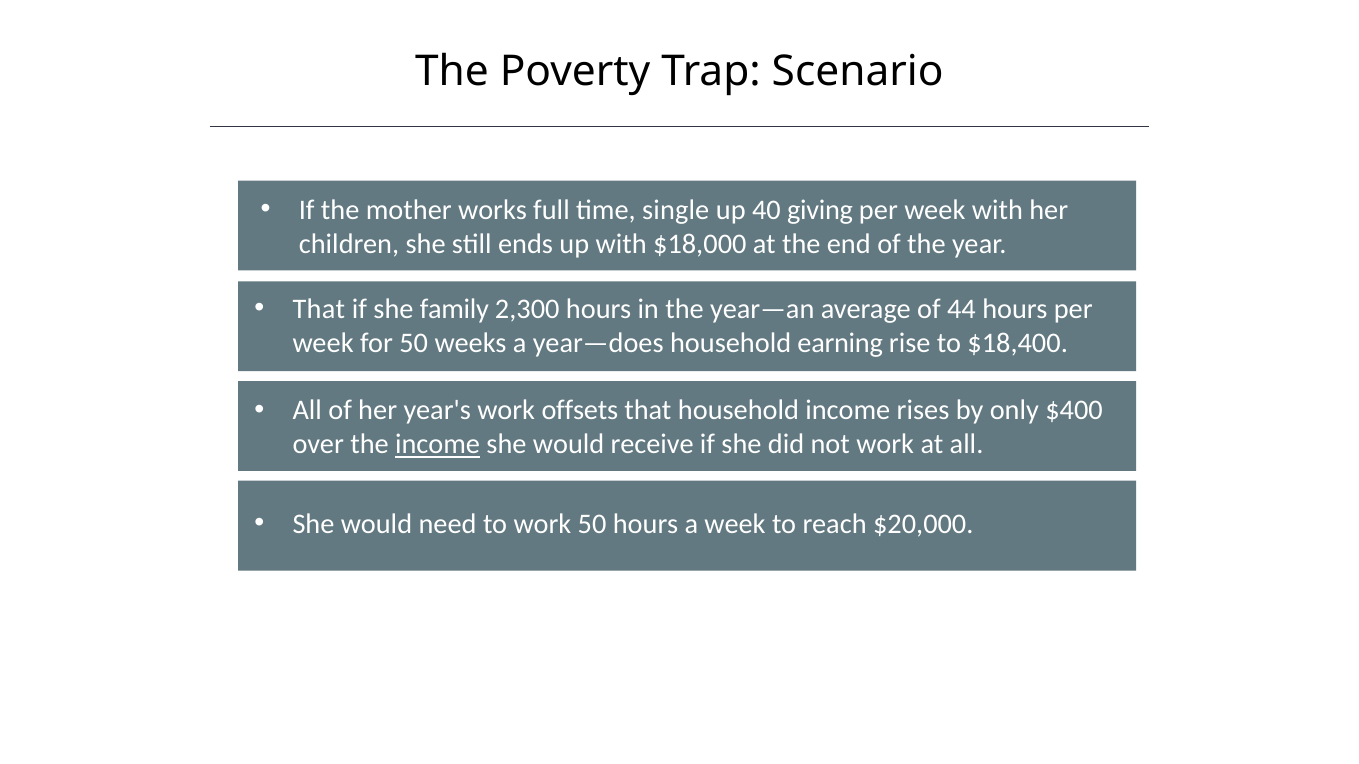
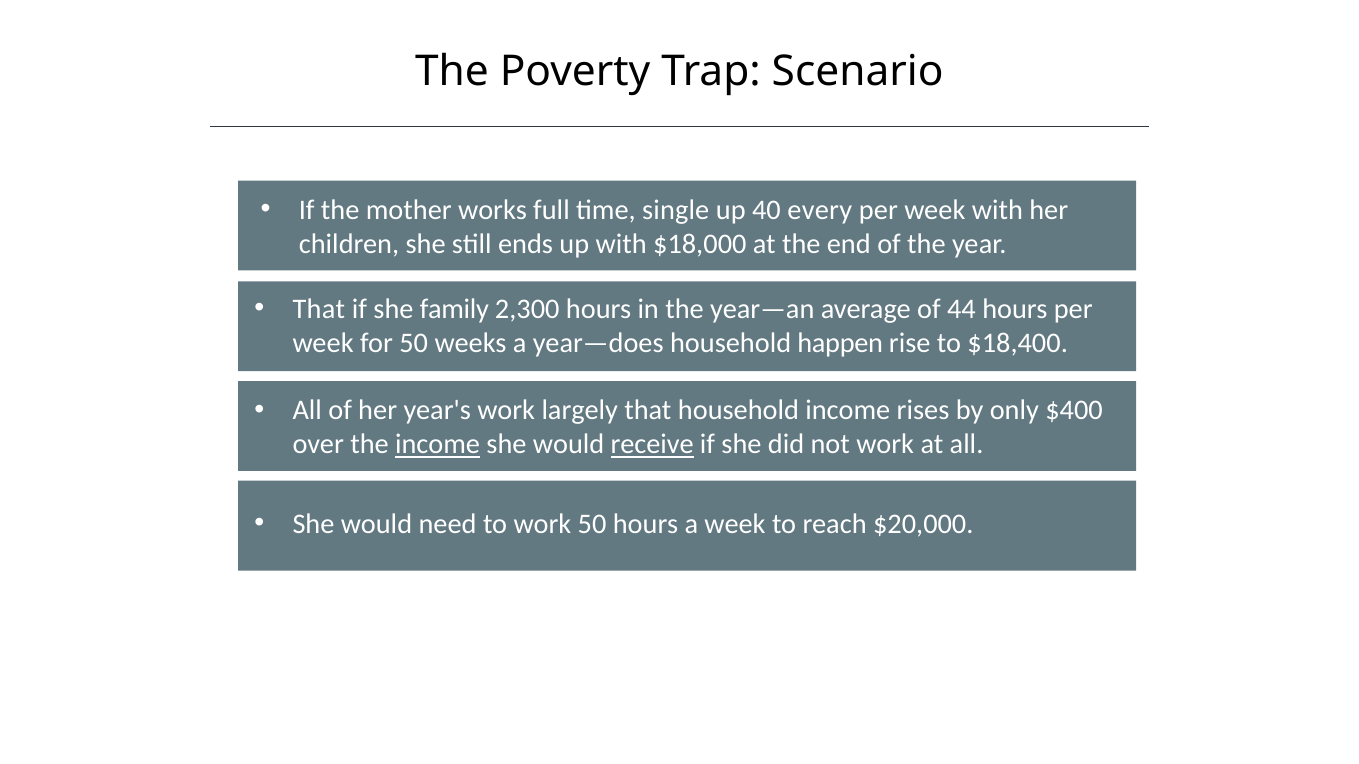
giving: giving -> every
earning: earning -> happen
offsets: offsets -> largely
receive underline: none -> present
